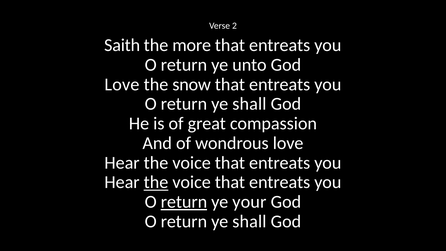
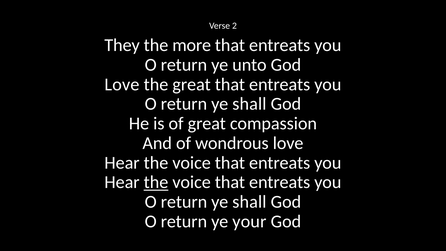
Saith: Saith -> They
the snow: snow -> great
return at (184, 202) underline: present -> none
your at (249, 202): your -> shall
shall at (249, 221): shall -> your
